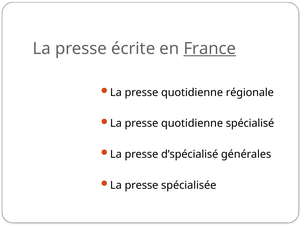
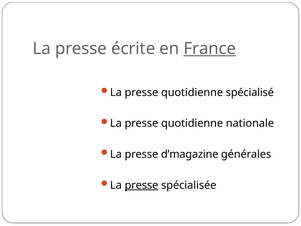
régionale: régionale -> spécialisé
spécialisé: spécialisé -> nationale
d’spécialisé: d’spécialisé -> d’magazine
presse at (141, 185) underline: none -> present
